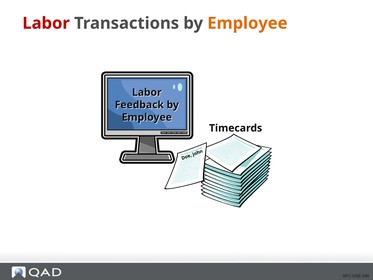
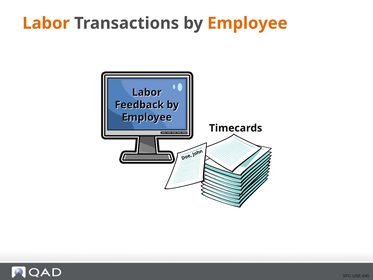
Labor at (46, 23) colour: red -> orange
